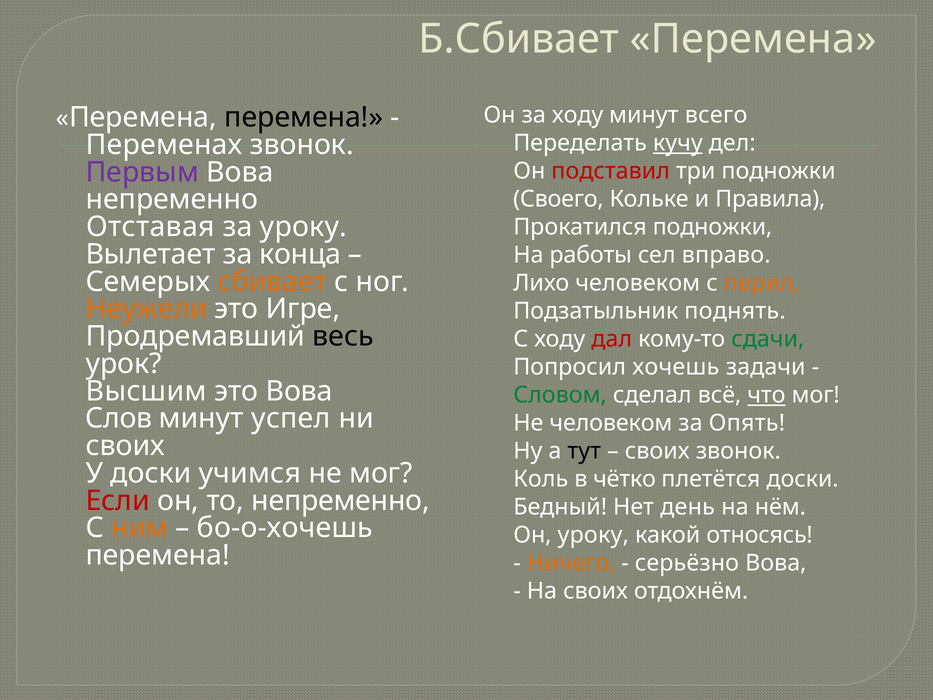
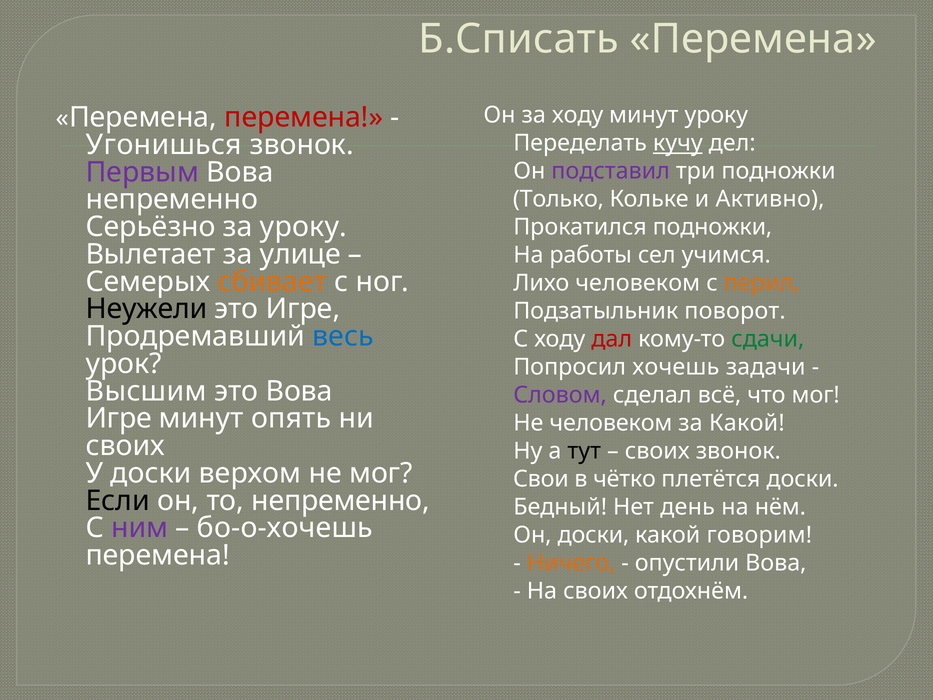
Б.Сбивает: Б.Сбивает -> Б.Списать
минут всего: всего -> уроку
перемена at (304, 117) colour: black -> red
Переменах: Переменах -> Угонишься
подставил colour: red -> purple
Своего: Своего -> Только
Правила: Правила -> Активно
Отставая: Отставая -> Серьёзно
конца: конца -> улице
вправо: вправо -> учимся
Неужели colour: orange -> black
поднять: поднять -> поворот
весь colour: black -> blue
Словом colour: green -> purple
что underline: present -> none
Слов at (119, 418): Слов -> Игре
успел: успел -> опять
за Опять: Опять -> Какой
учимся: учимся -> верхом
Коль: Коль -> Свои
Если colour: red -> black
ним colour: orange -> purple
Он уроку: уроку -> доски
относясь: относясь -> говорим
серьёзно: серьёзно -> опустили
